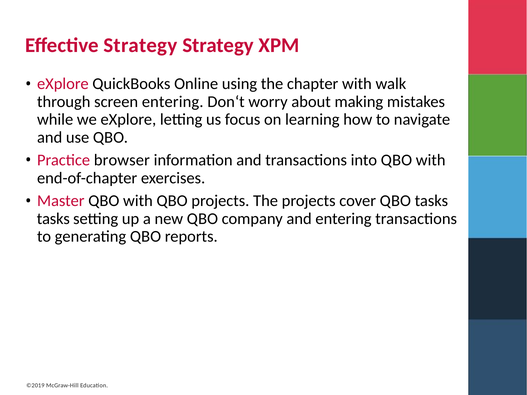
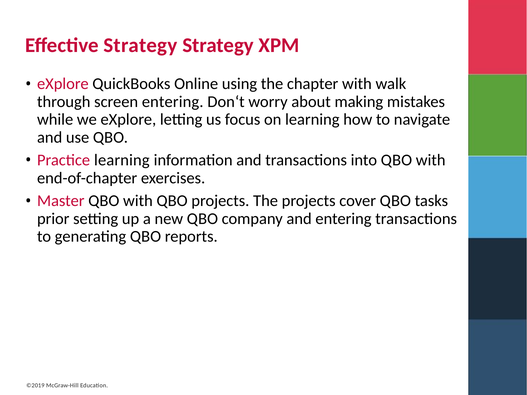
Practice browser: browser -> learning
tasks at (53, 219): tasks -> prior
